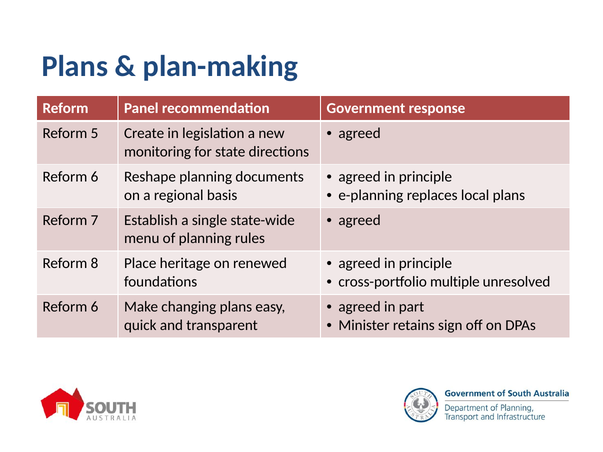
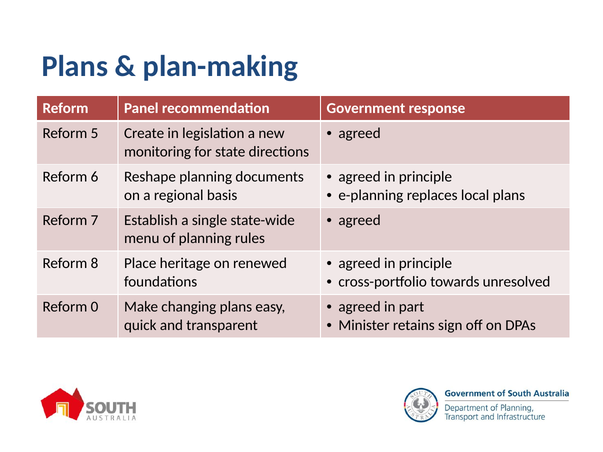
multiple: multiple -> towards
6 at (94, 307): 6 -> 0
